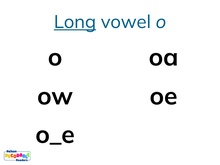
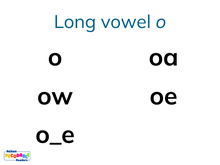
Long underline: present -> none
